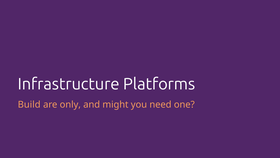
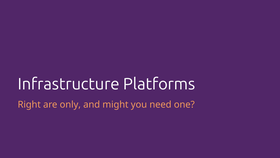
Build: Build -> Right
